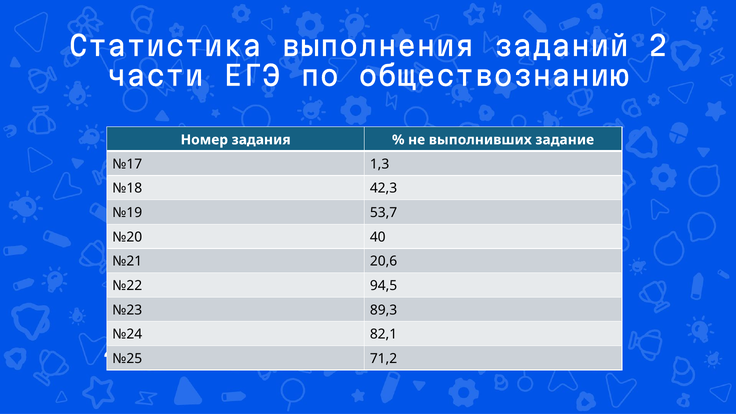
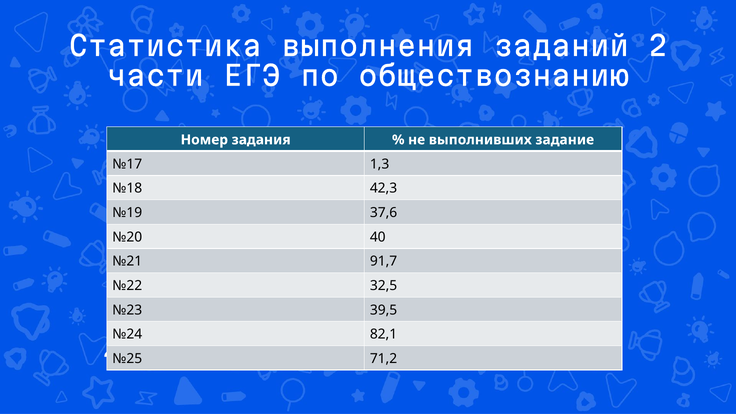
53,7: 53,7 -> 37,6
20,6: 20,6 -> 91,7
94,5: 94,5 -> 32,5
89,3: 89,3 -> 39,5
